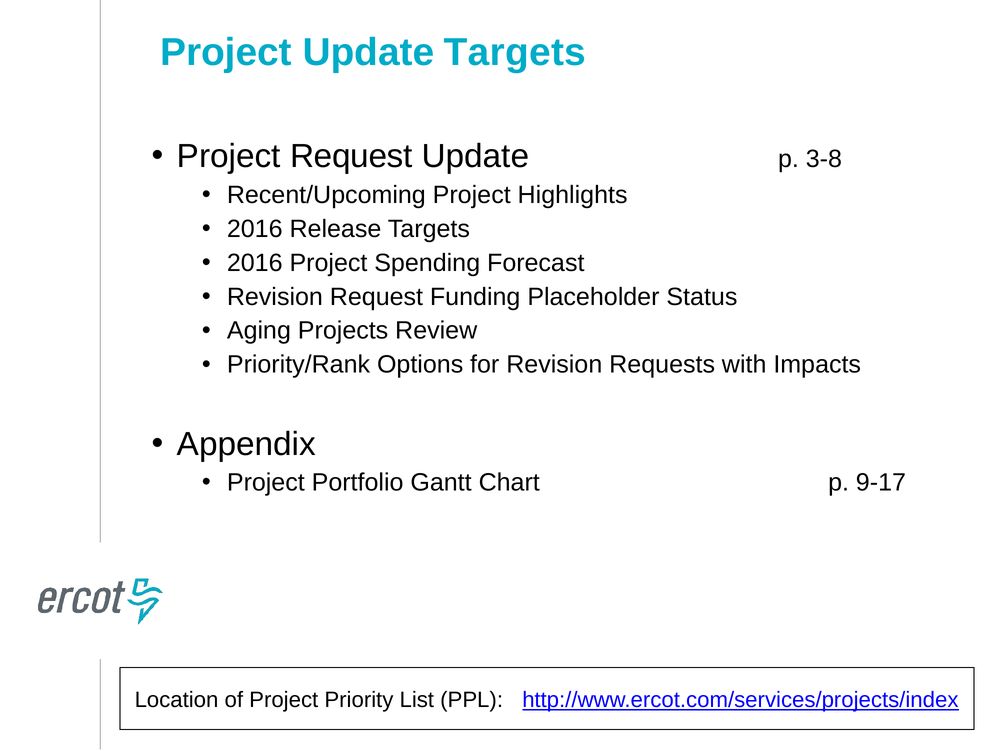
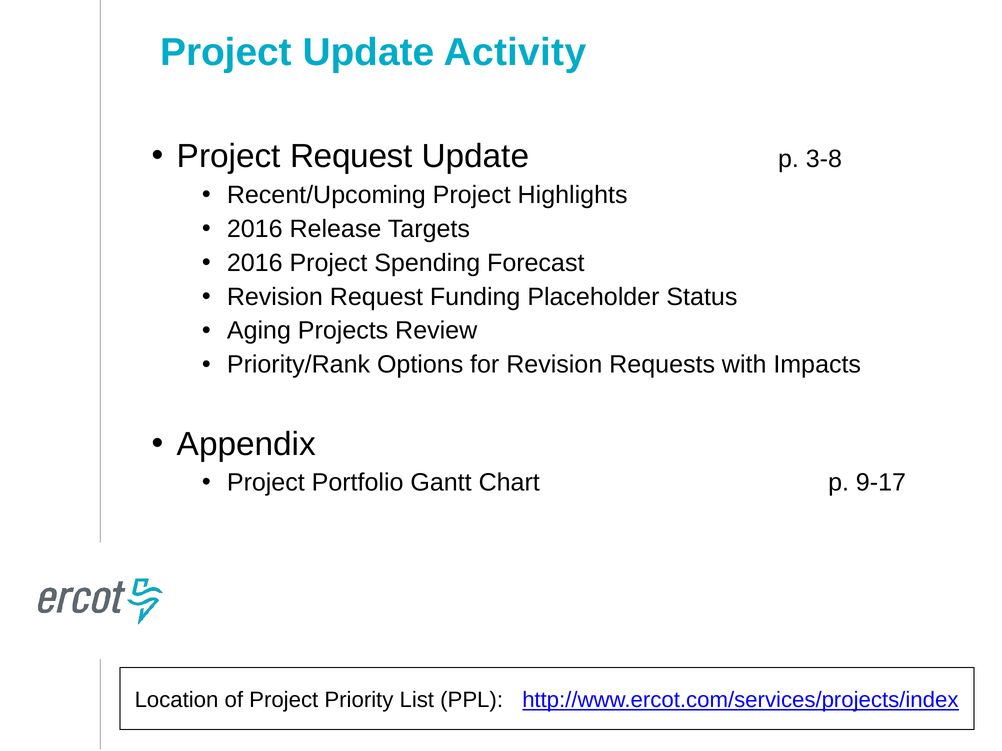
Update Targets: Targets -> Activity
